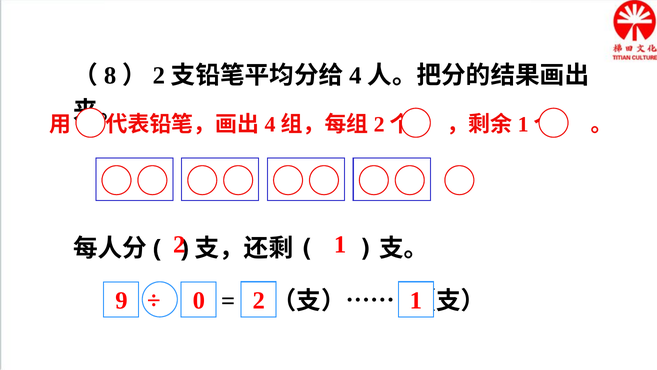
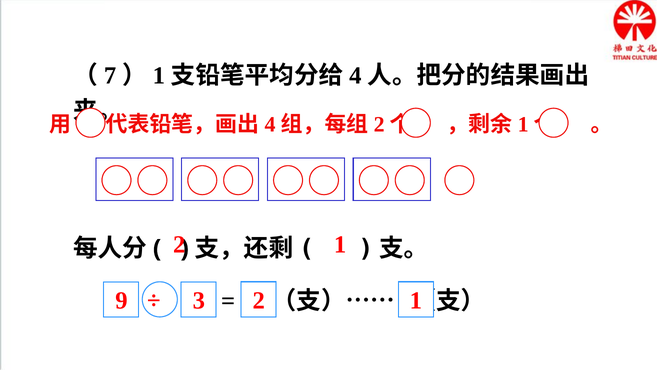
8: 8 -> 7
2 at (159, 76): 2 -> 1
0: 0 -> 3
